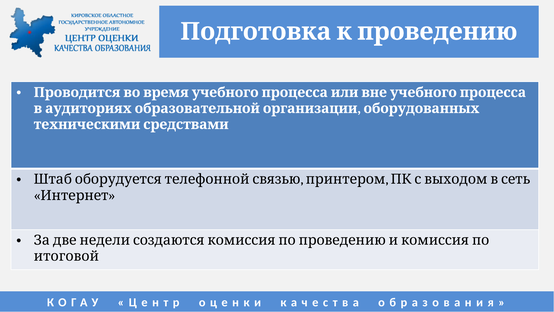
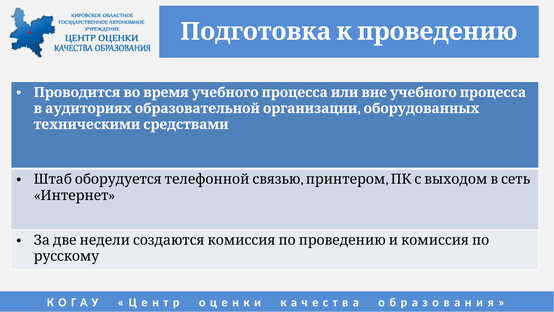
итоговой: итоговой -> русскому
